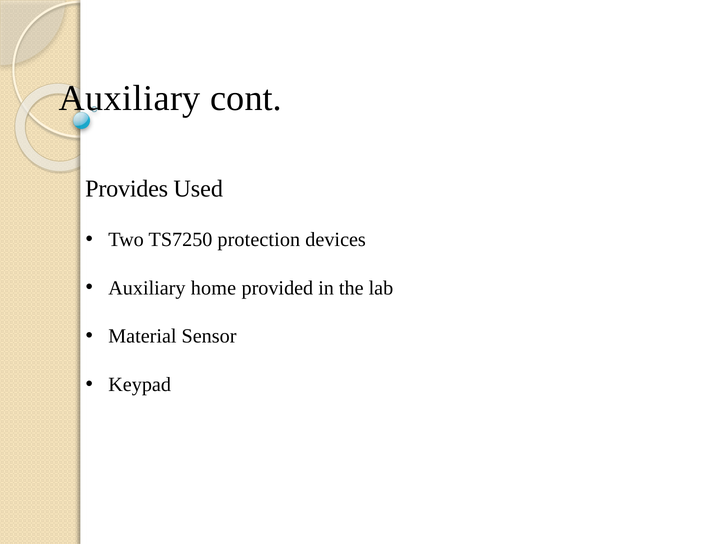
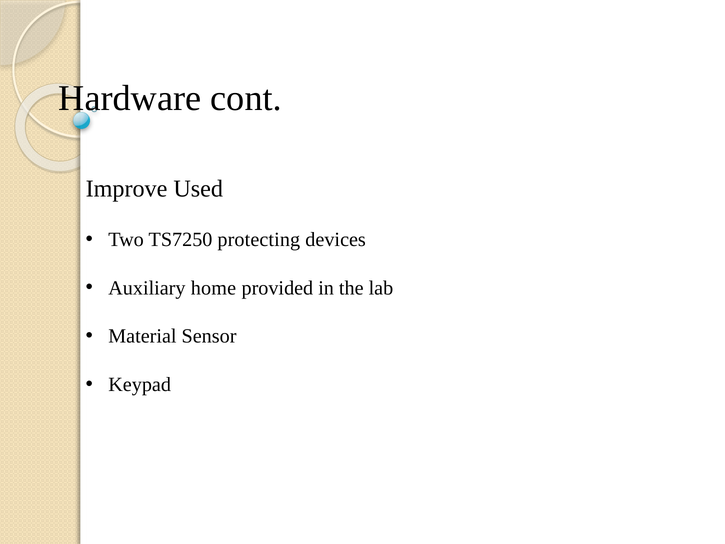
Auxiliary at (130, 98): Auxiliary -> Hardware
Provides: Provides -> Improve
protection: protection -> protecting
